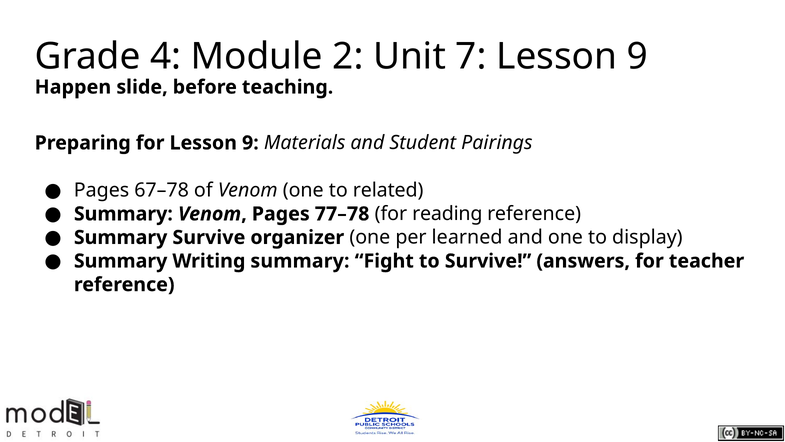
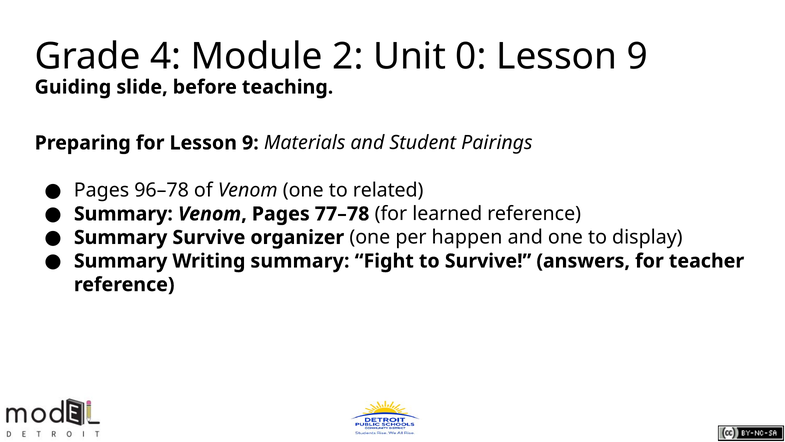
7: 7 -> 0
Happen: Happen -> Guiding
67–78: 67–78 -> 96–78
reading: reading -> learned
learned: learned -> happen
